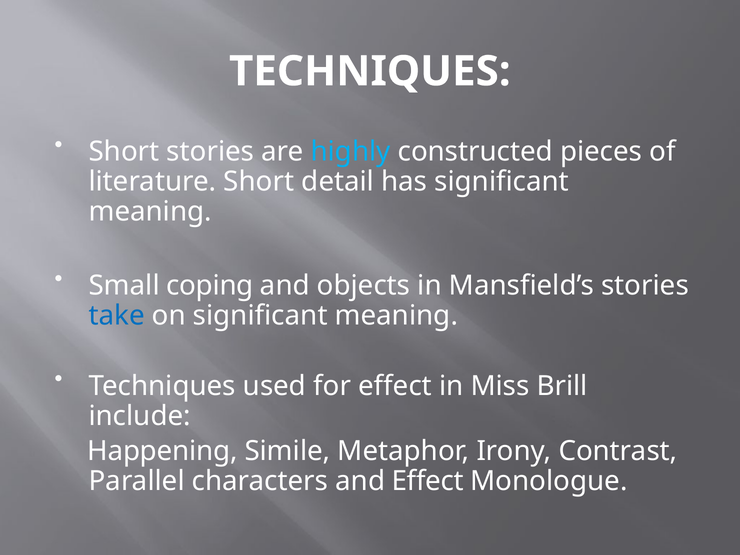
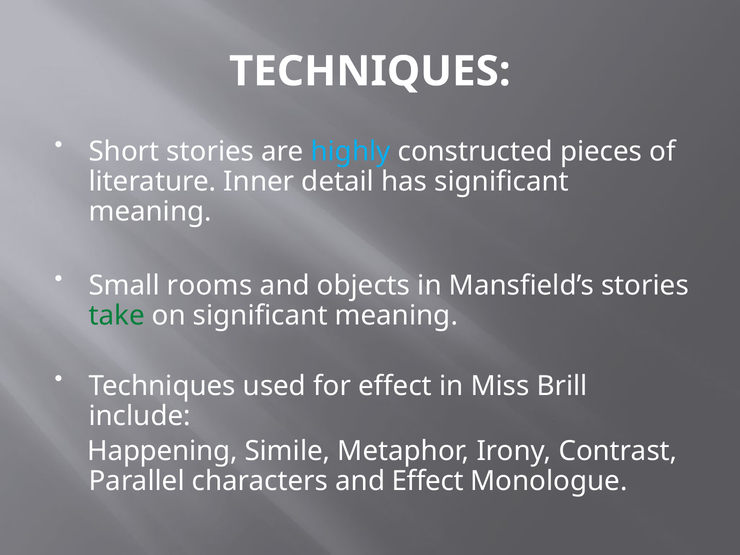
literature Short: Short -> Inner
coping: coping -> rooms
take colour: blue -> green
